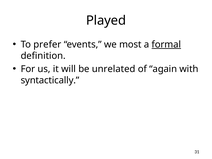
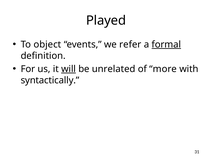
prefer: prefer -> object
most: most -> refer
will underline: none -> present
again: again -> more
